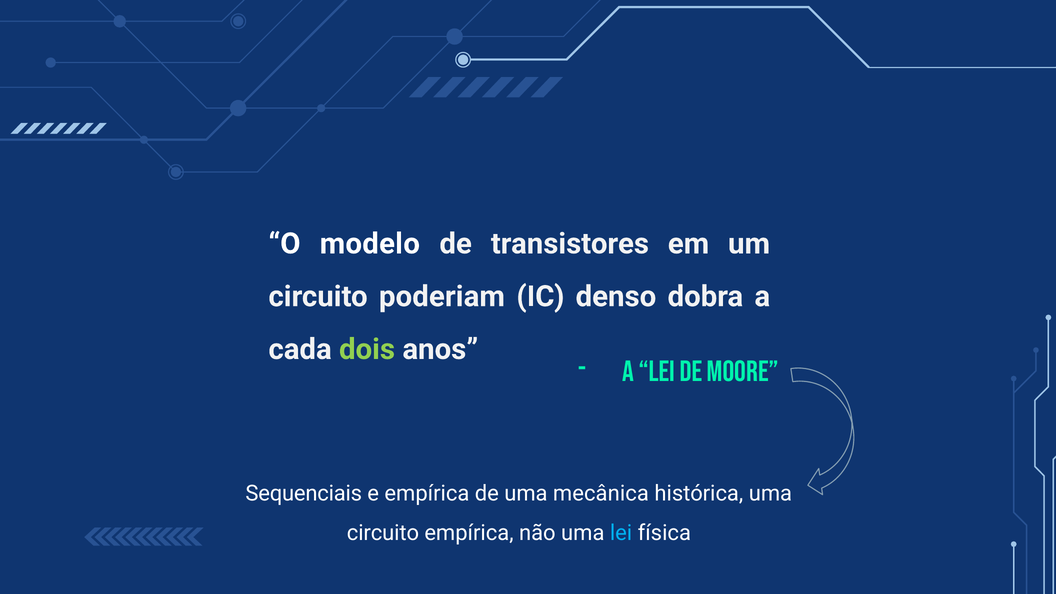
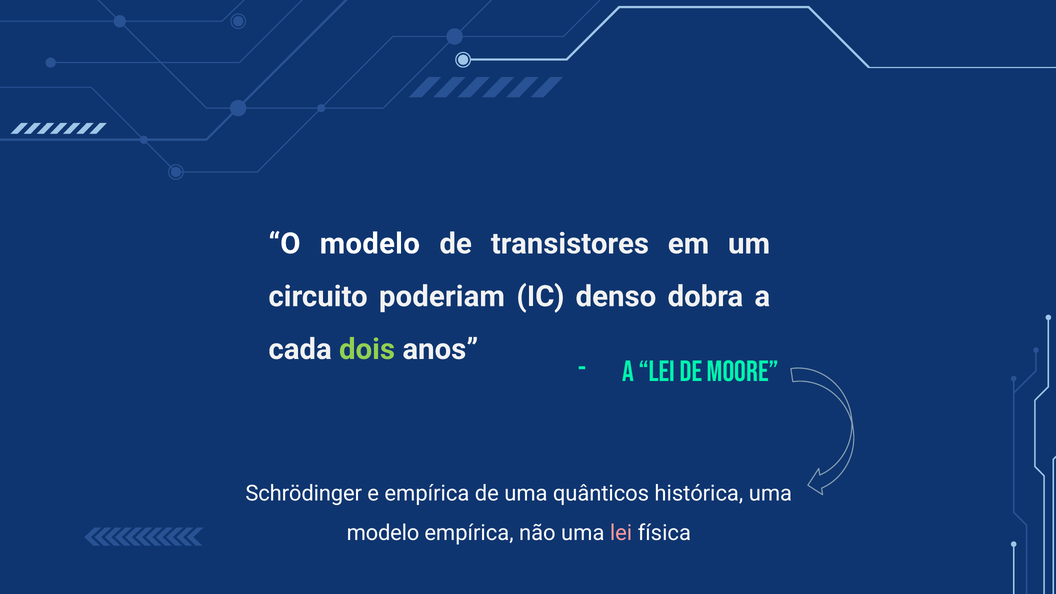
Sequenciais: Sequenciais -> Schrödinger
mecânica: mecânica -> quânticos
circuito at (383, 533): circuito -> modelo
lei at (621, 533) colour: light blue -> pink
